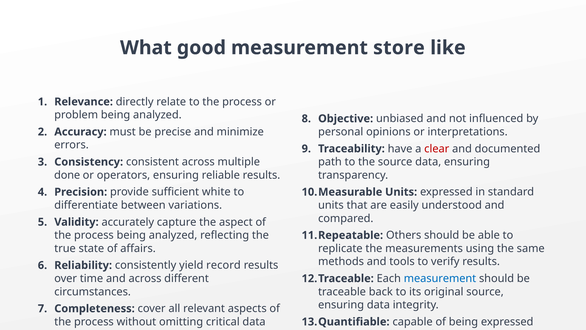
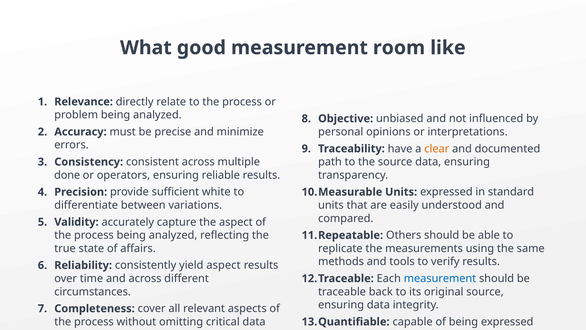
store: store -> room
clear colour: red -> orange
yield record: record -> aspect
